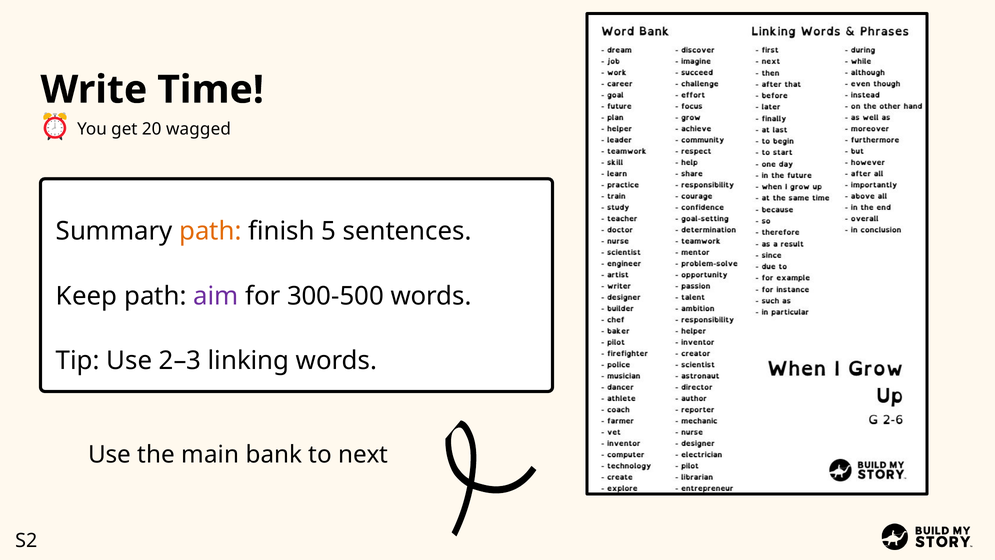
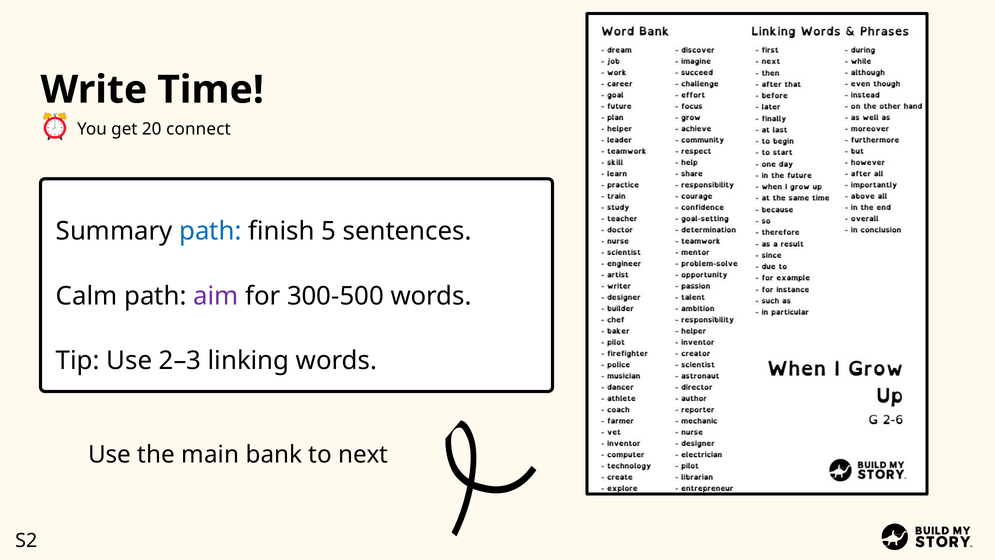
wagged: wagged -> connect
path at (210, 231) colour: orange -> blue
Keep: Keep -> Calm
